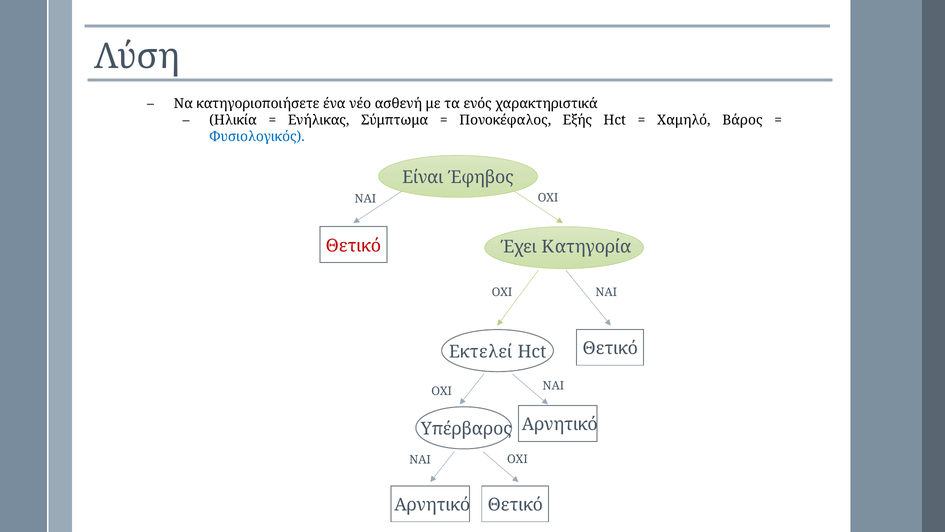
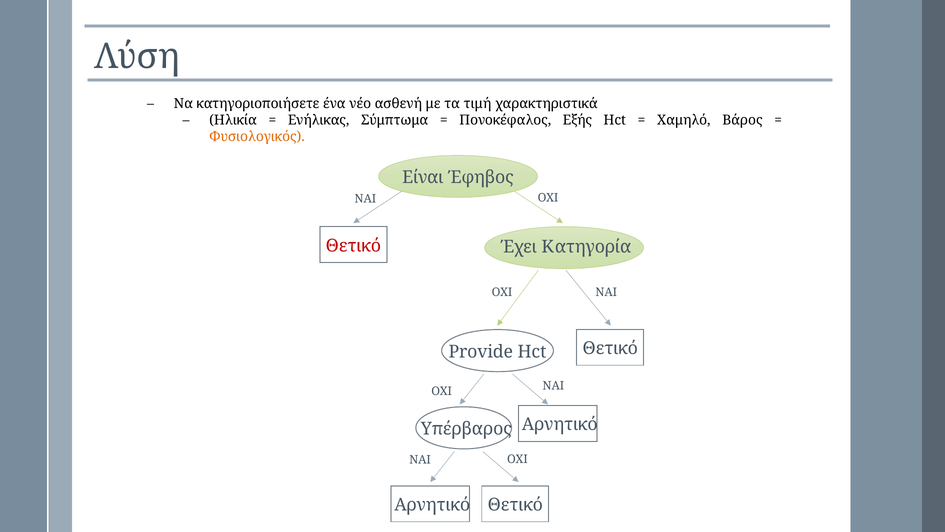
ενός: ενός -> τιμή
Φυσιολογικός colour: blue -> orange
Εκτελεί: Εκτελεί -> Provide
